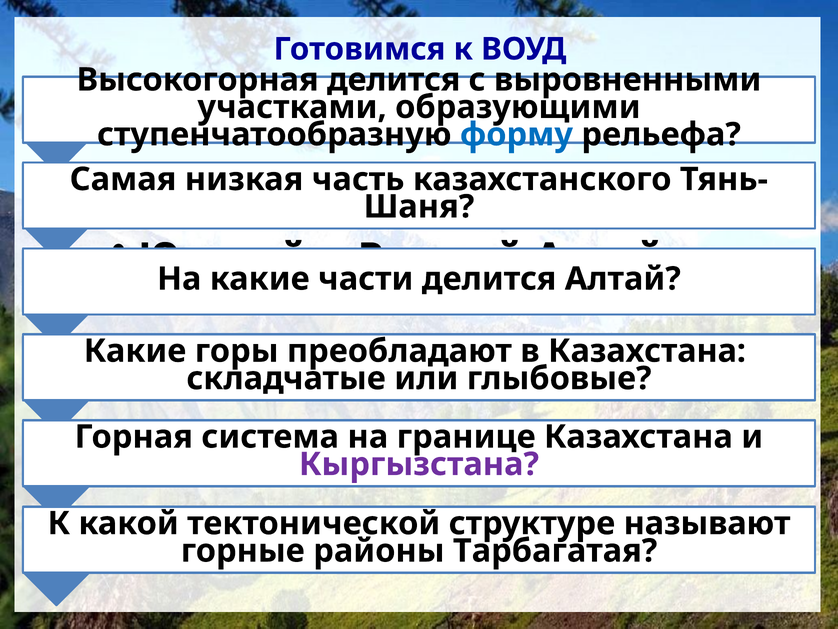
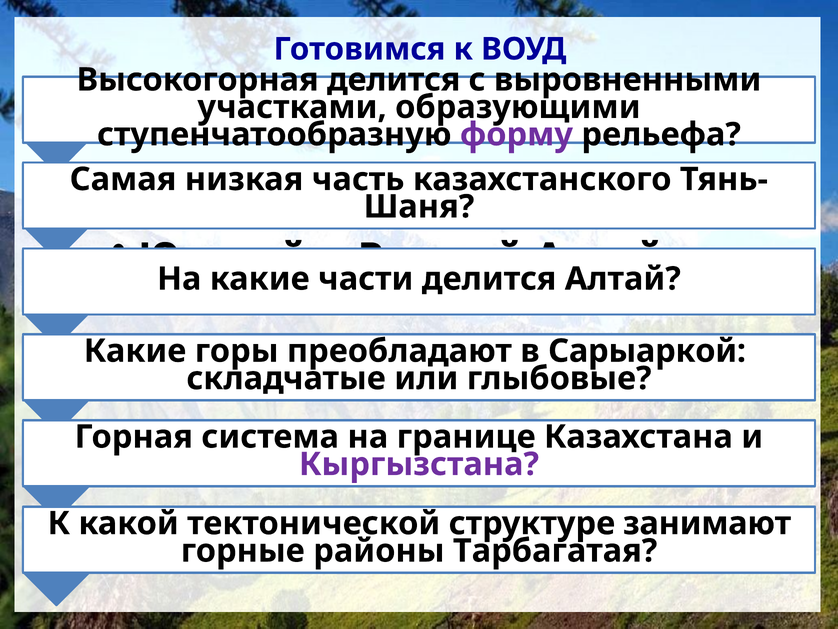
форму colour: blue -> purple
Казахстана at (647, 351): Казахстана -> Сарыаркой
называют: называют -> занимают
